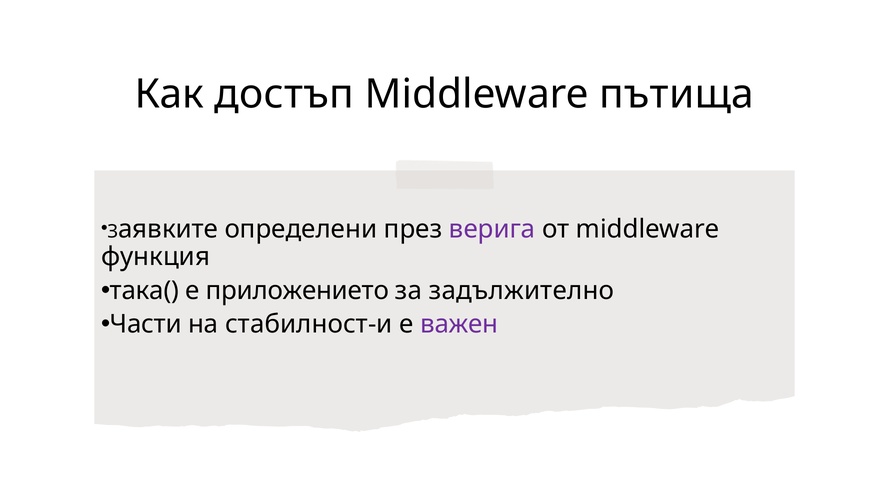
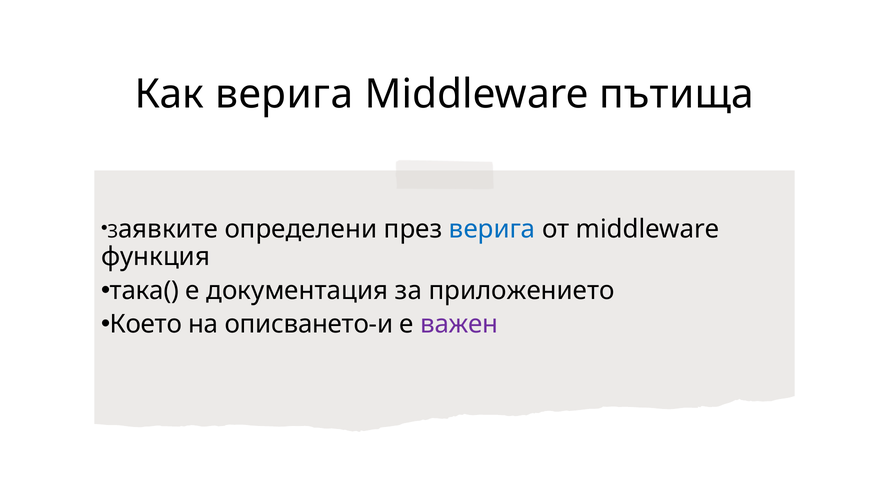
Как достъп: достъп -> верига
верига at (492, 229) colour: purple -> blue
приложението: приложението -> документация
задължително: задължително -> приложението
Части: Части -> Което
стабилност-и: стабилност-и -> описването-и
